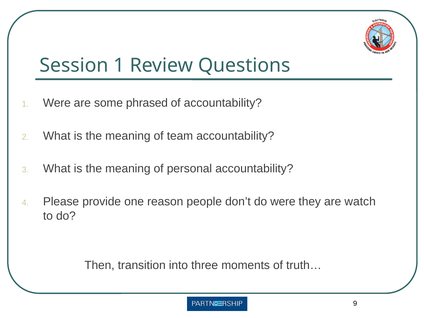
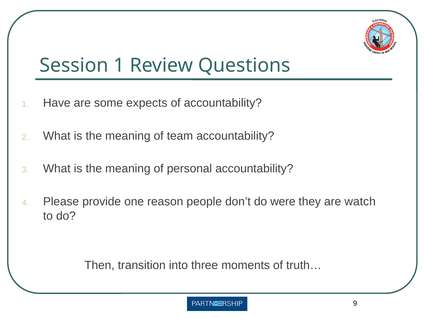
1 Were: Were -> Have
phrased: phrased -> expects
